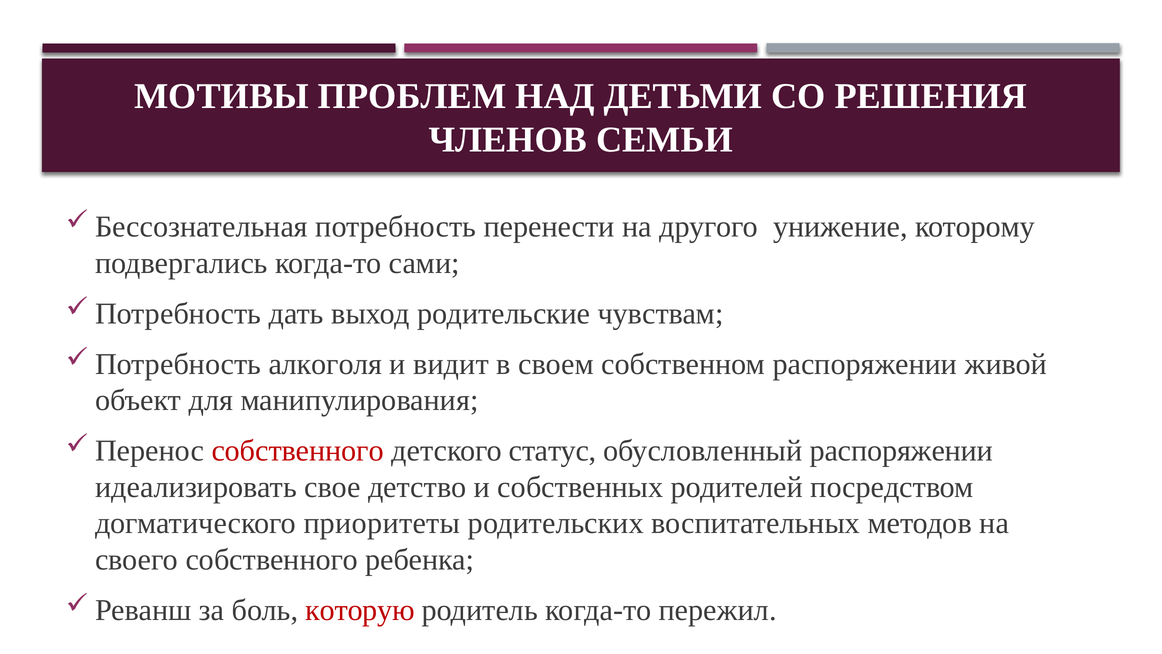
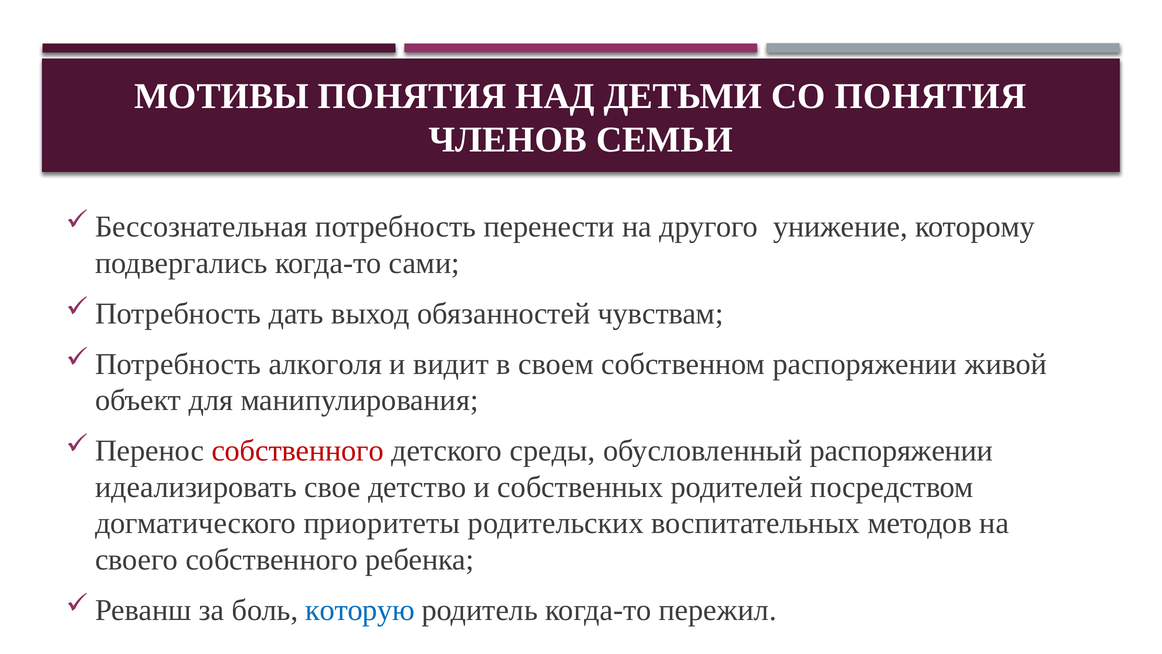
МОТИВЫ ПРОБЛЕМ: ПРОБЛЕМ -> ПОНЯТИЯ
СО РЕШЕНИЯ: РЕШЕНИЯ -> ПОНЯТИЯ
родительские: родительские -> обязанностей
статус: статус -> среды
которую colour: red -> blue
